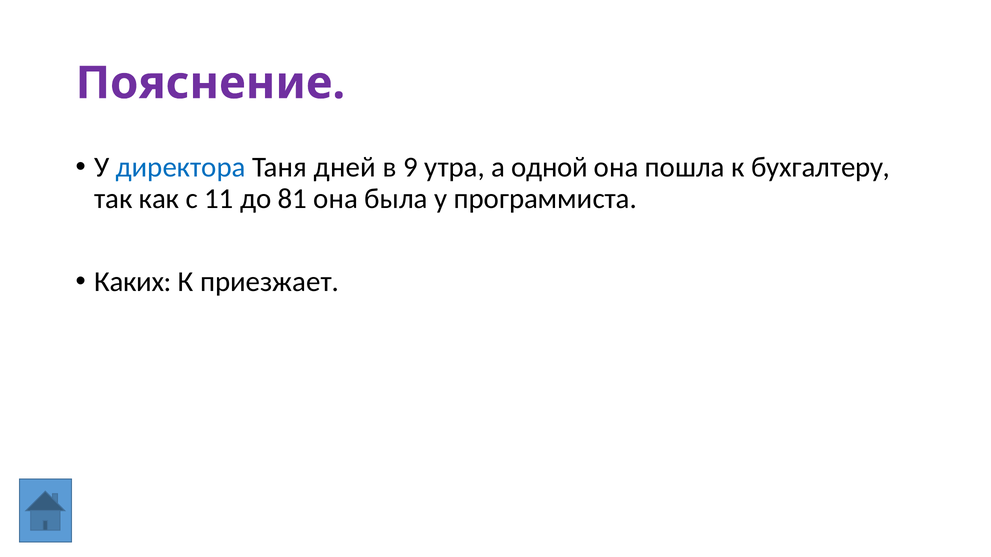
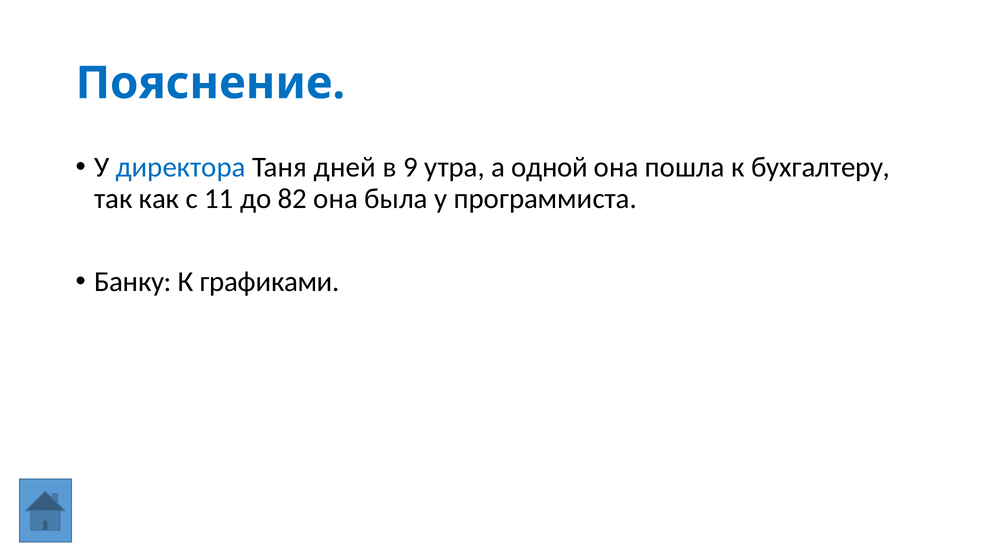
Пояснение colour: purple -> blue
81: 81 -> 82
Каких: Каких -> Банку
приезжает: приезжает -> графиками
